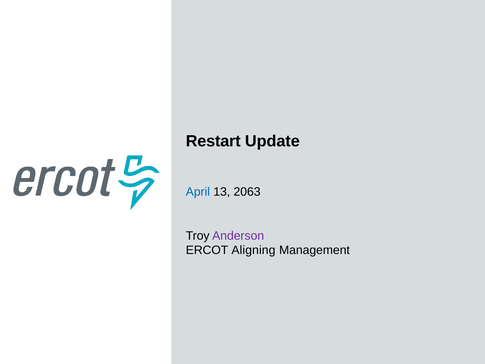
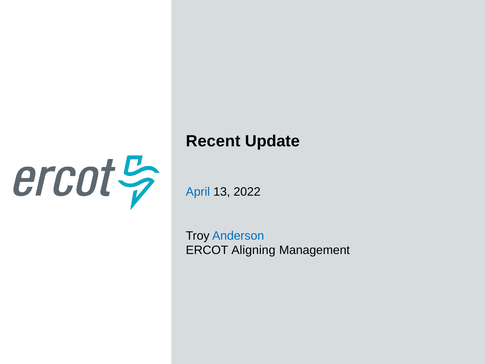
Restart: Restart -> Recent
2063: 2063 -> 2022
Anderson colour: purple -> blue
